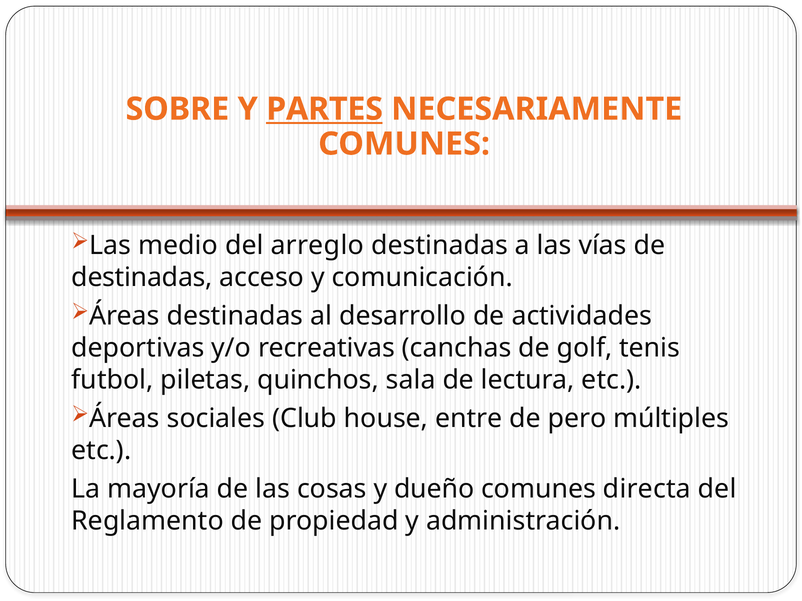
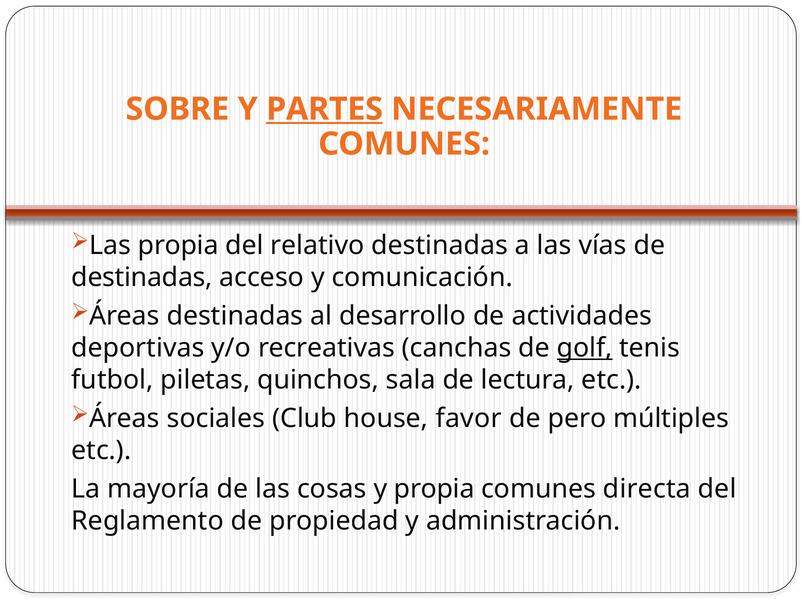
Las medio: medio -> propia
arreglo: arreglo -> relativo
golf underline: none -> present
entre: entre -> favor
y dueño: dueño -> propia
